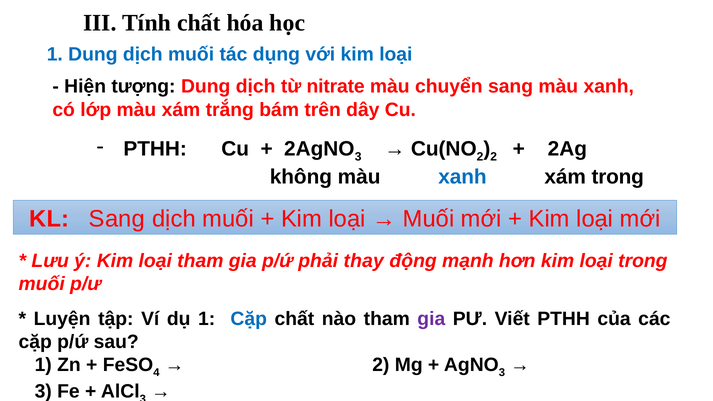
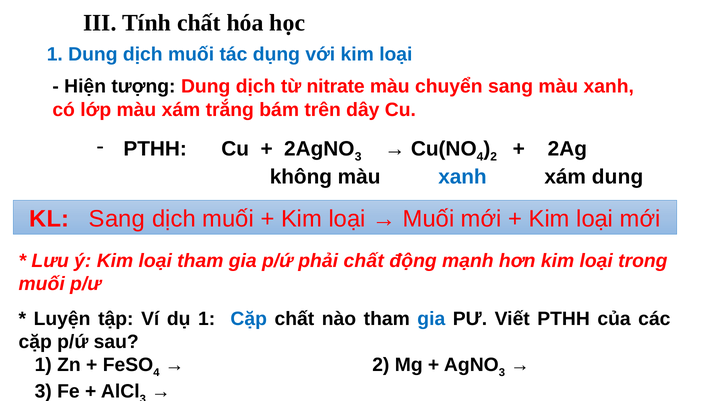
2 at (480, 157): 2 -> 4
xám trong: trong -> dung
phải thay: thay -> chất
gia at (431, 319) colour: purple -> blue
